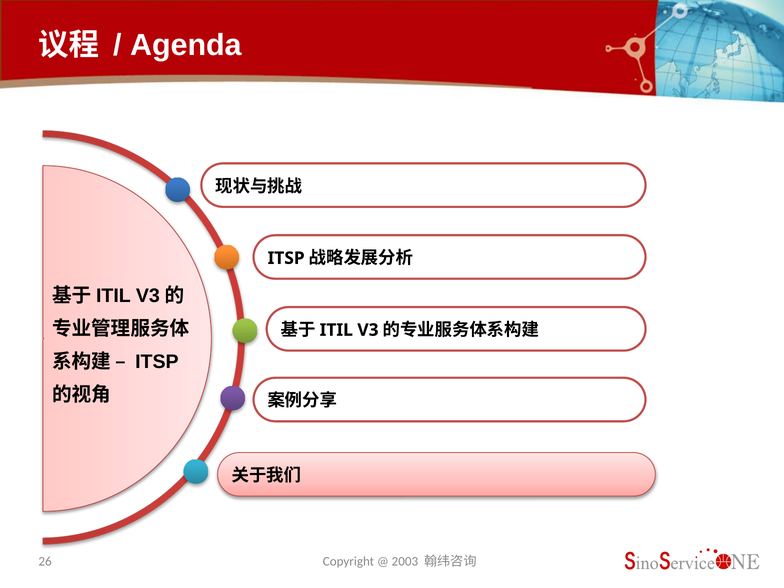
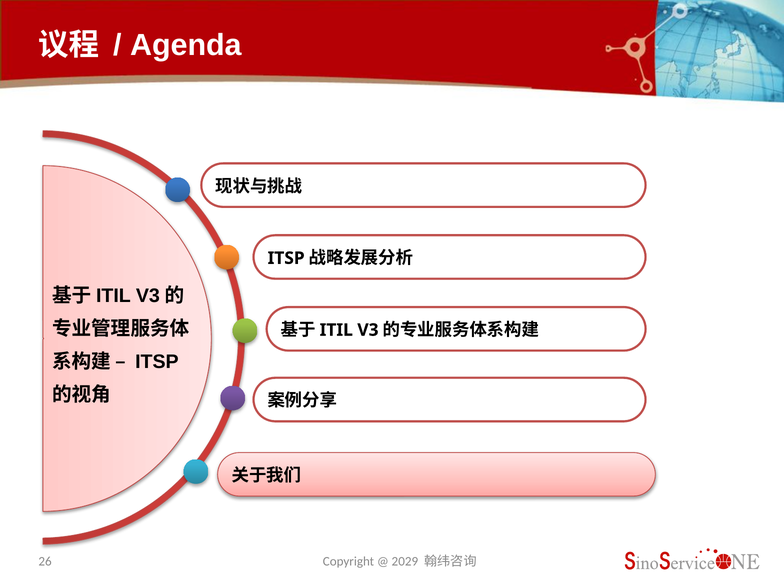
2003: 2003 -> 2029
